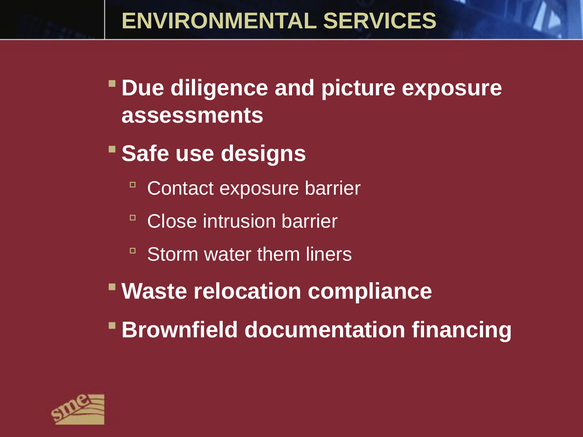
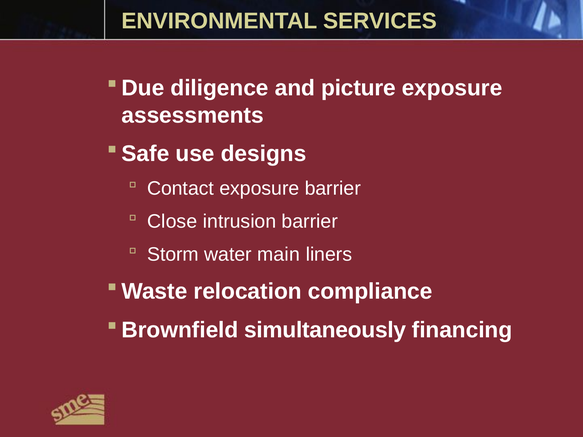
them: them -> main
documentation: documentation -> simultaneously
